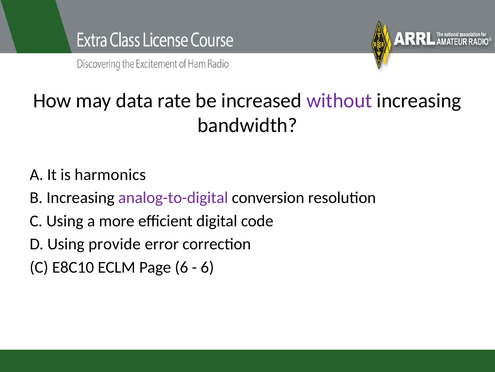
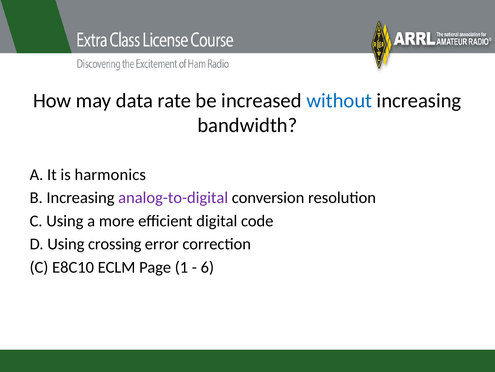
without colour: purple -> blue
provide: provide -> crossing
Page 6: 6 -> 1
